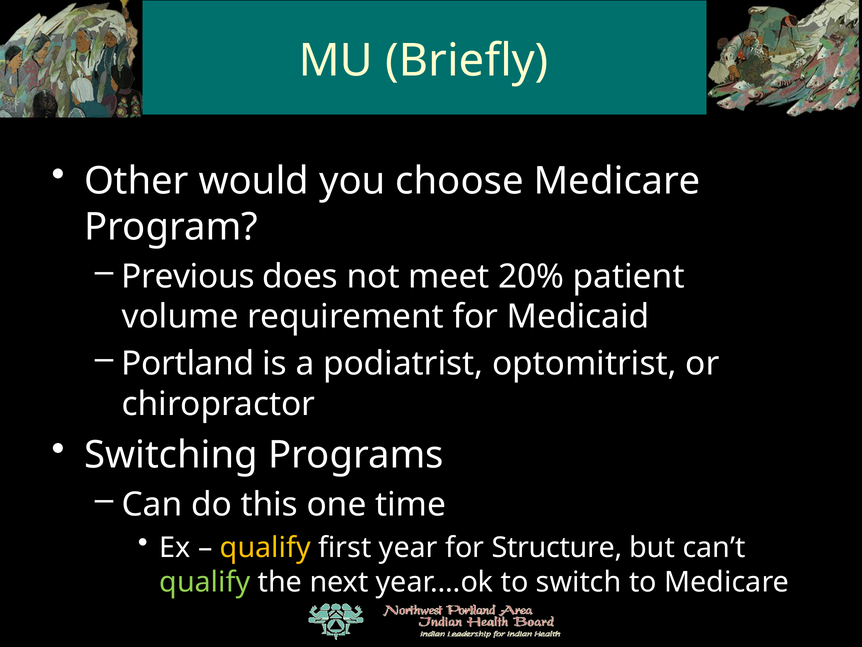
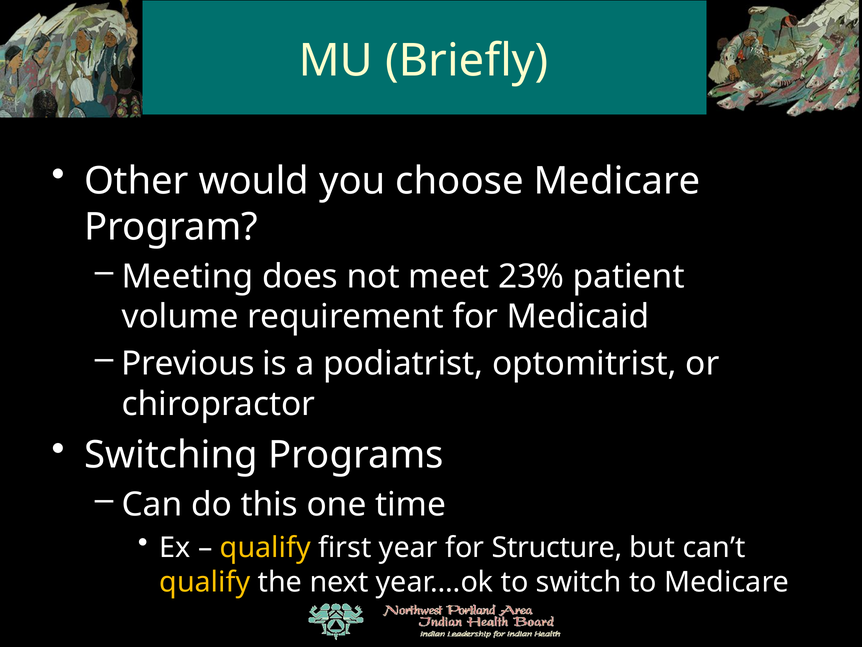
Previous: Previous -> Meeting
20%: 20% -> 23%
Portland: Portland -> Previous
qualify at (205, 582) colour: light green -> yellow
